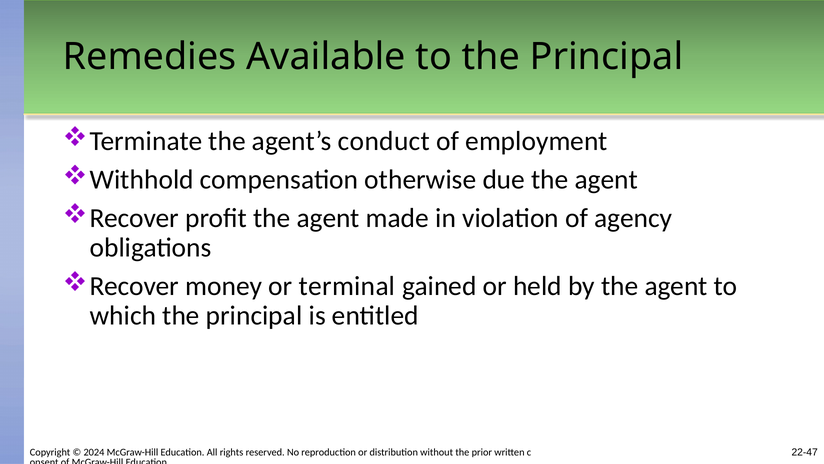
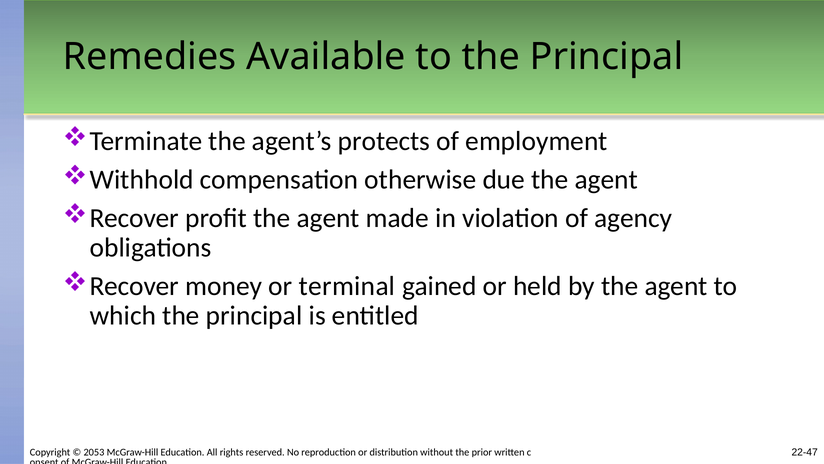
conduct: conduct -> protects
2024: 2024 -> 2053
